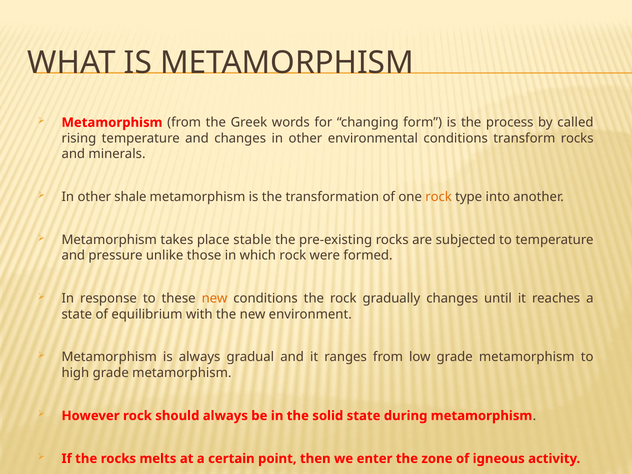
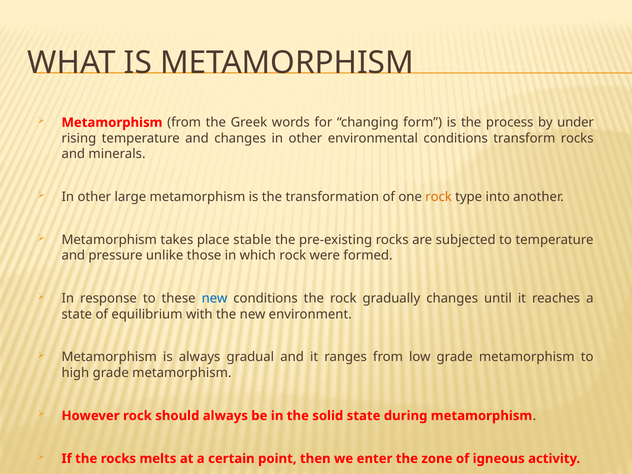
called: called -> under
shale: shale -> large
new at (215, 298) colour: orange -> blue
